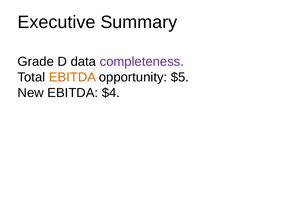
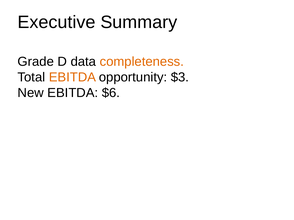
completeness colour: purple -> orange
$5: $5 -> $3
$4: $4 -> $6
